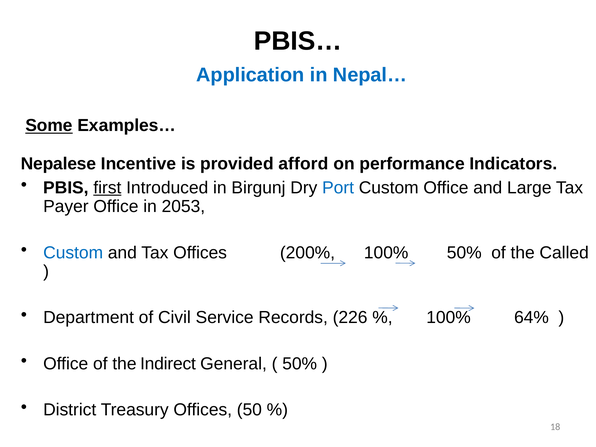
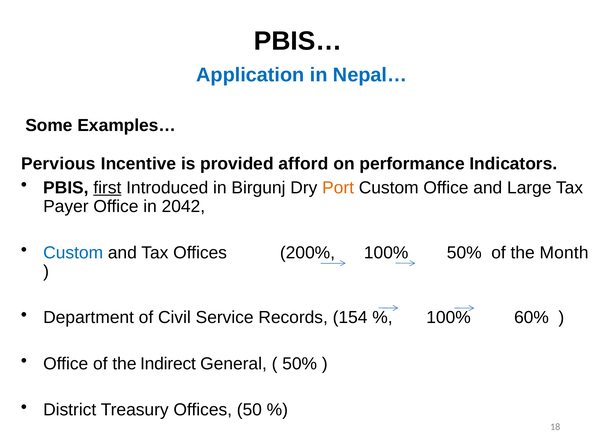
Some underline: present -> none
Nepalese: Nepalese -> Pervious
Port colour: blue -> orange
2053: 2053 -> 2042
Called: Called -> Month
226: 226 -> 154
64%: 64% -> 60%
